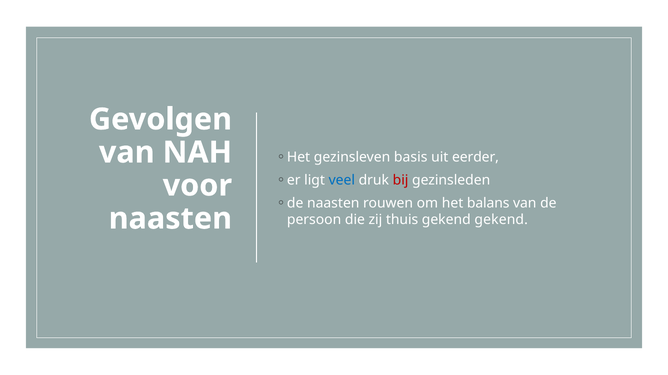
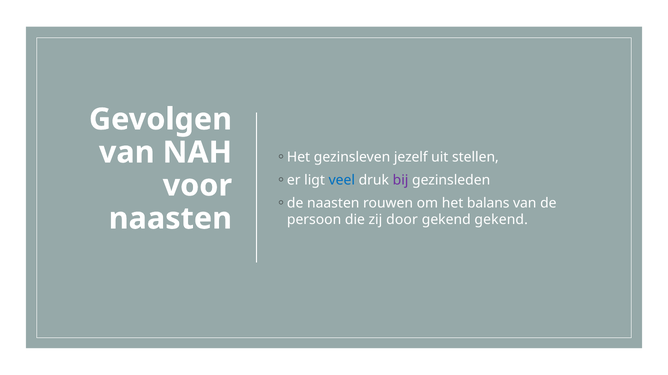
basis: basis -> jezelf
eerder: eerder -> stellen
bij colour: red -> purple
thuis: thuis -> door
